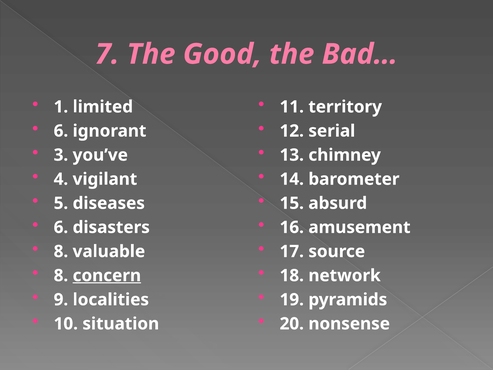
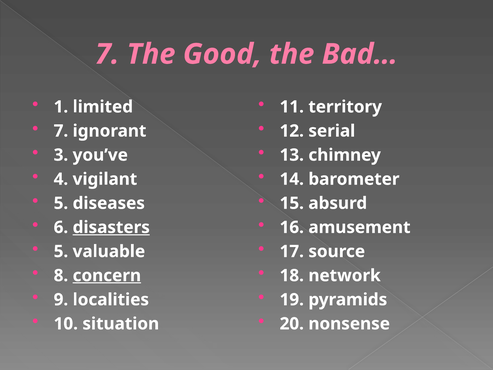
6 at (61, 131): 6 -> 7
disasters underline: none -> present
8 at (61, 251): 8 -> 5
